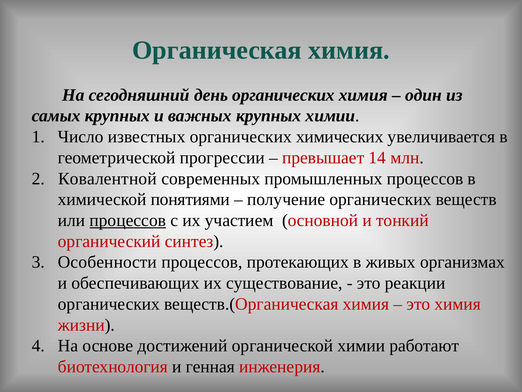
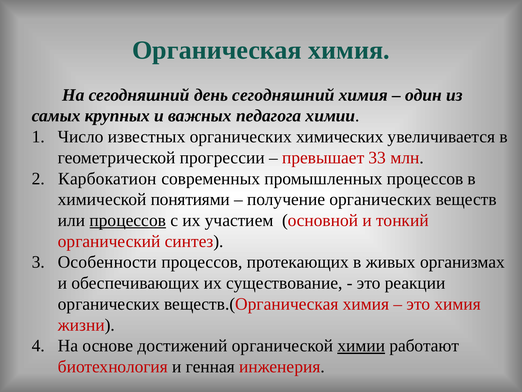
день органических: органических -> сегодняшний
важных крупных: крупных -> педагога
14: 14 -> 33
Ковалентной: Ковалентной -> Карбокатион
химии at (361, 345) underline: none -> present
